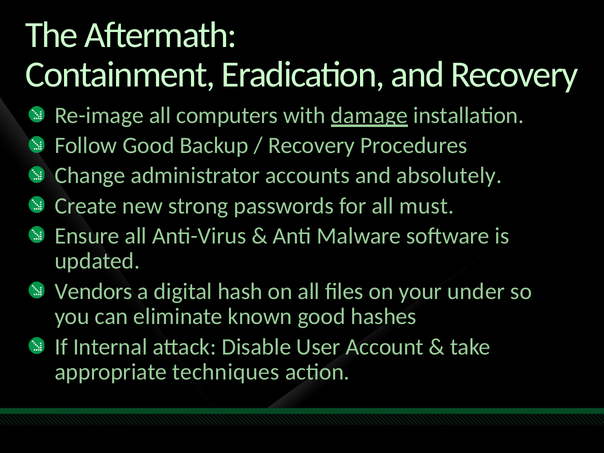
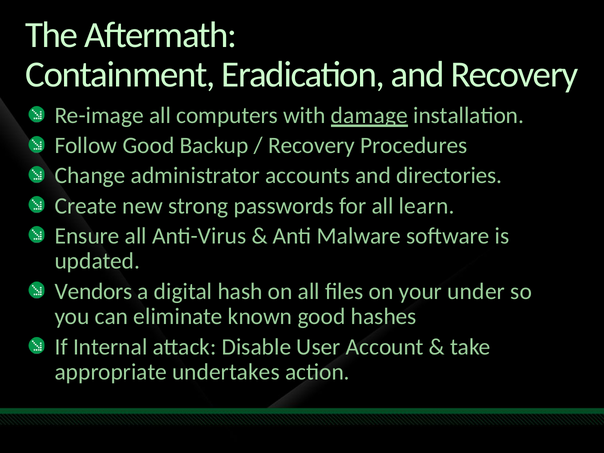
absolutely: absolutely -> directories
must: must -> learn
techniques: techniques -> undertakes
